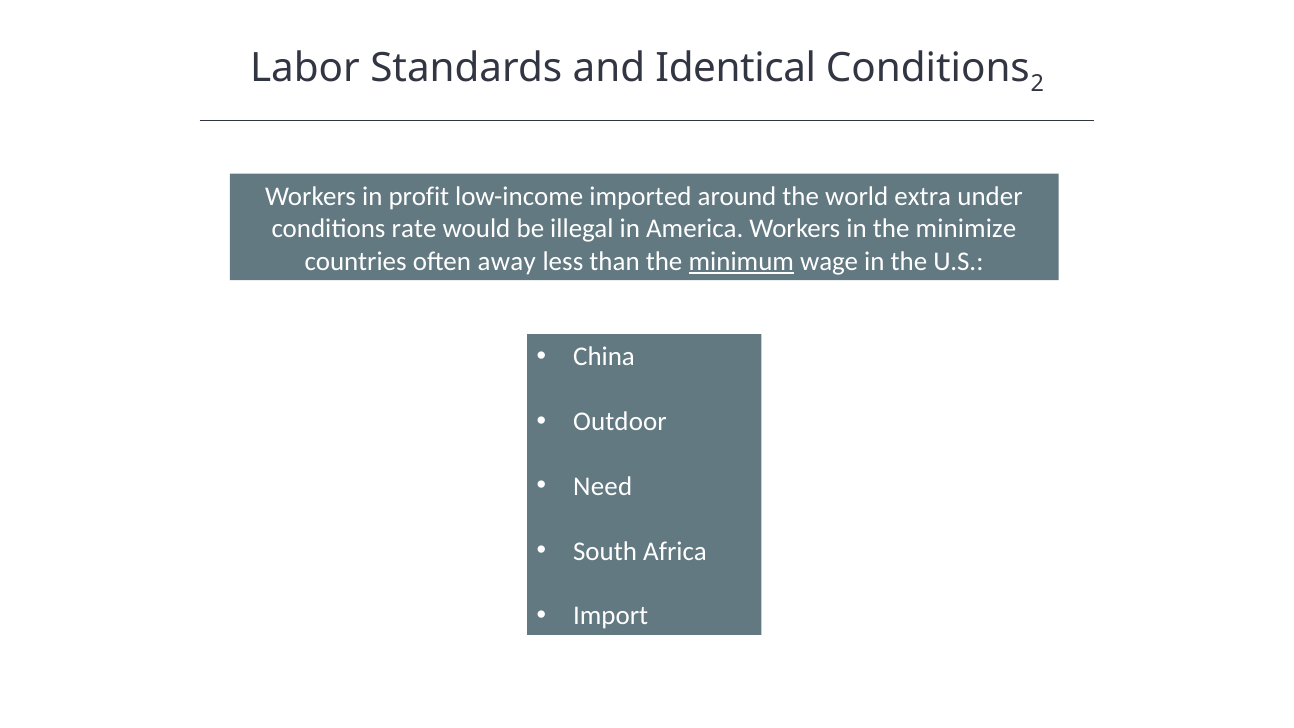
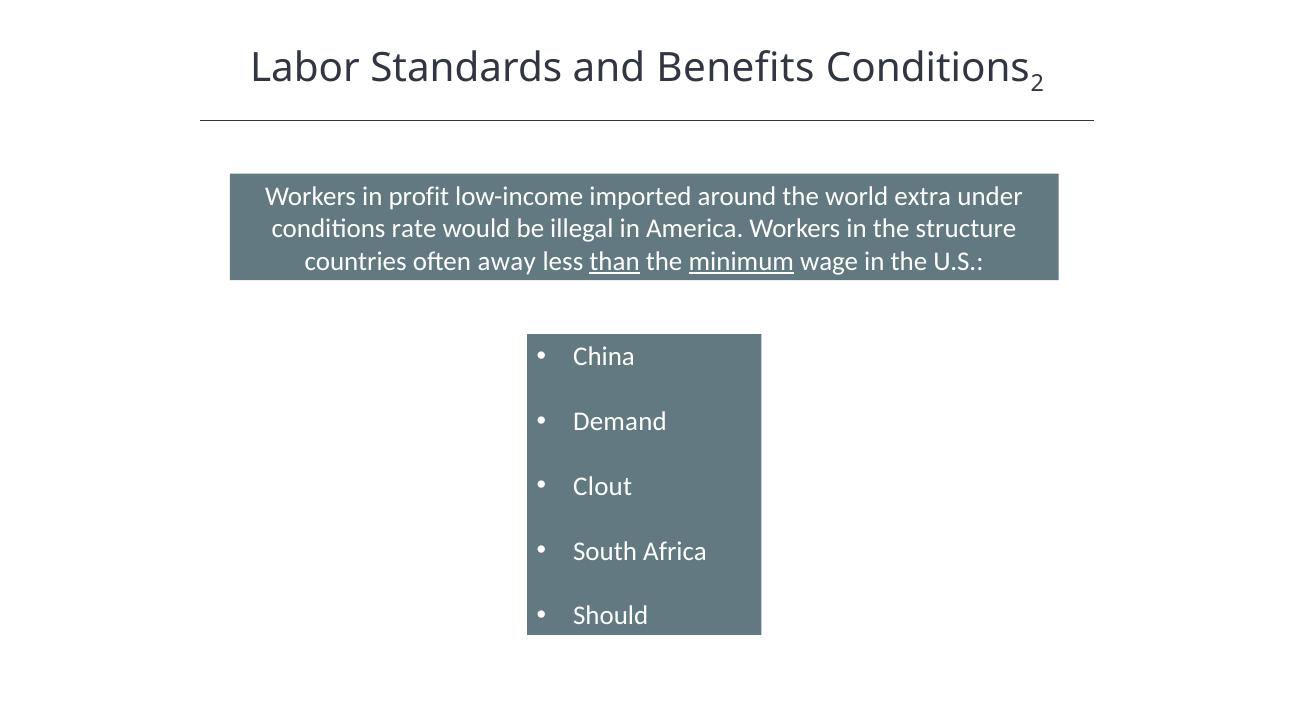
Identical: Identical -> Benefits
minimize: minimize -> structure
than underline: none -> present
Outdoor: Outdoor -> Demand
Need: Need -> Clout
Import: Import -> Should
